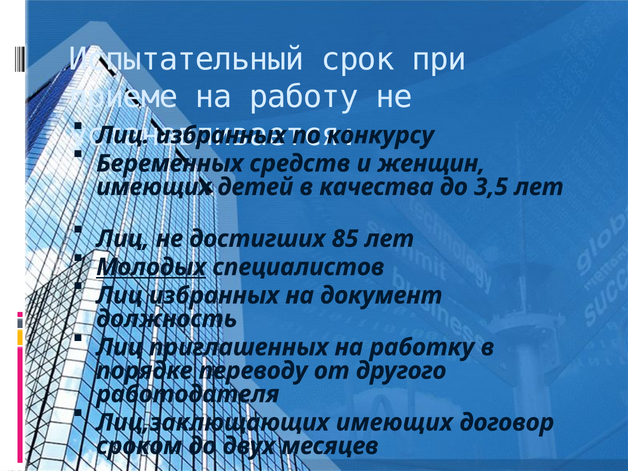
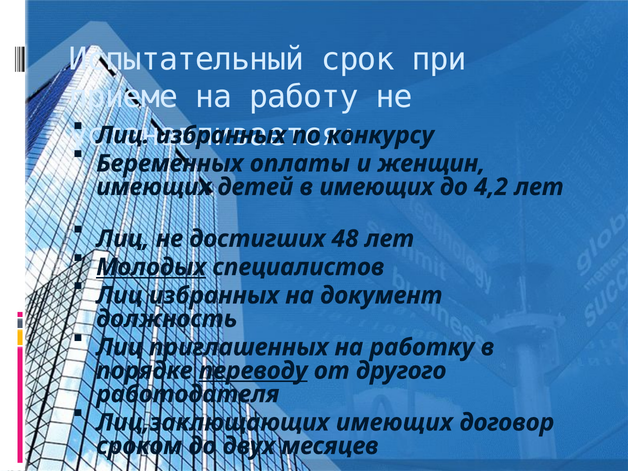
средств: средств -> оплаты
в качества: качества -> имеющих
3,5: 3,5 -> 4,2
85: 85 -> 48
переводу underline: none -> present
